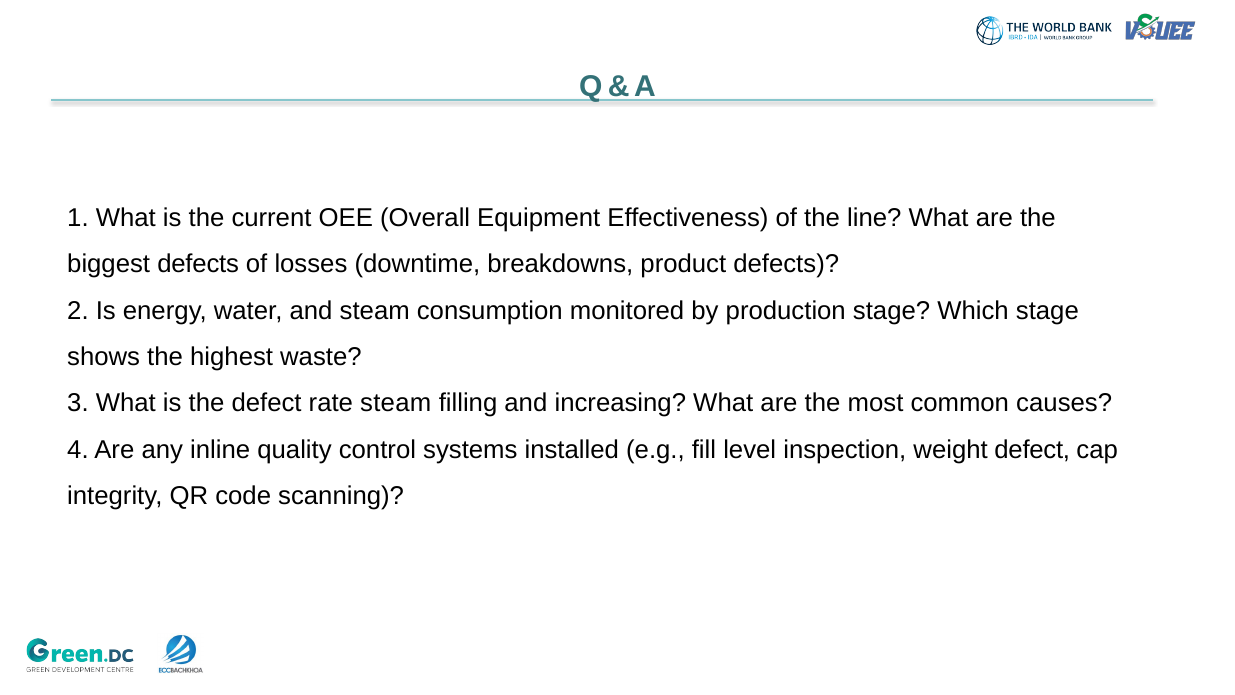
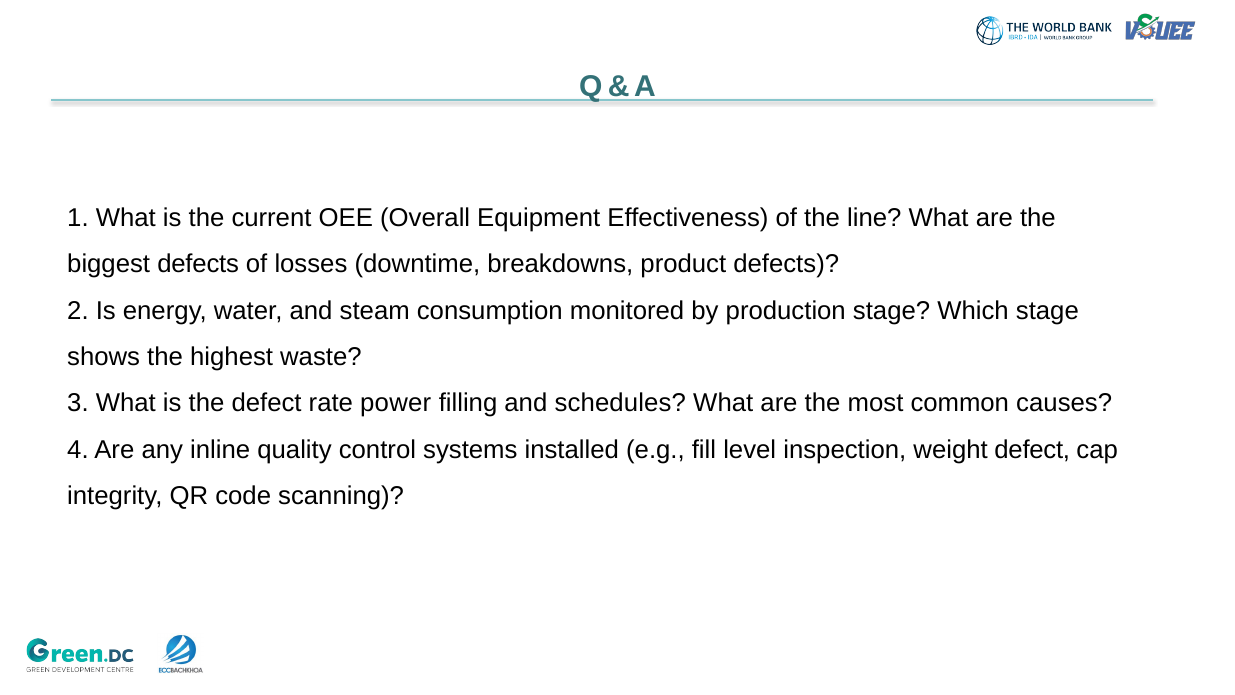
rate steam: steam -> power
increasing: increasing -> schedules
